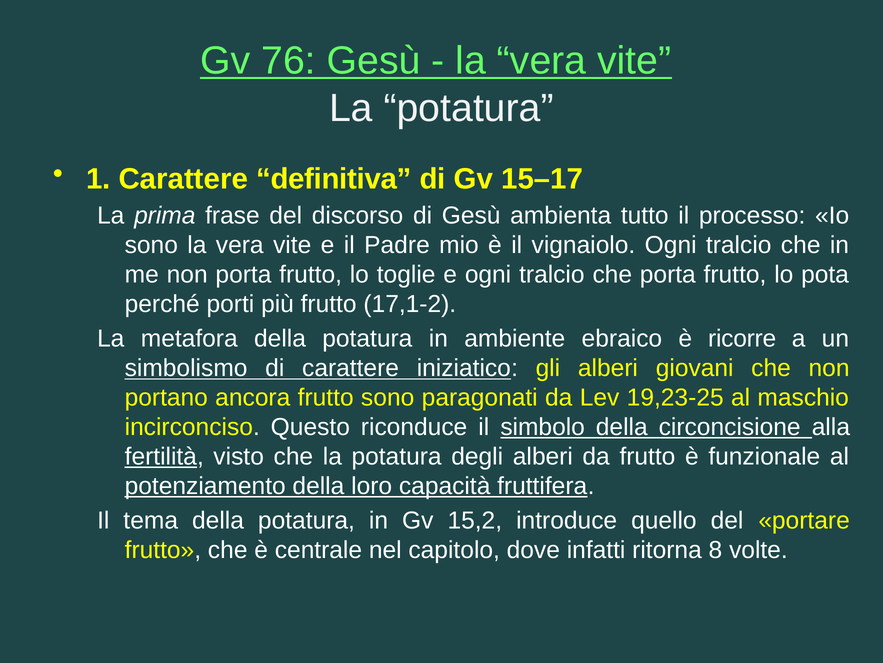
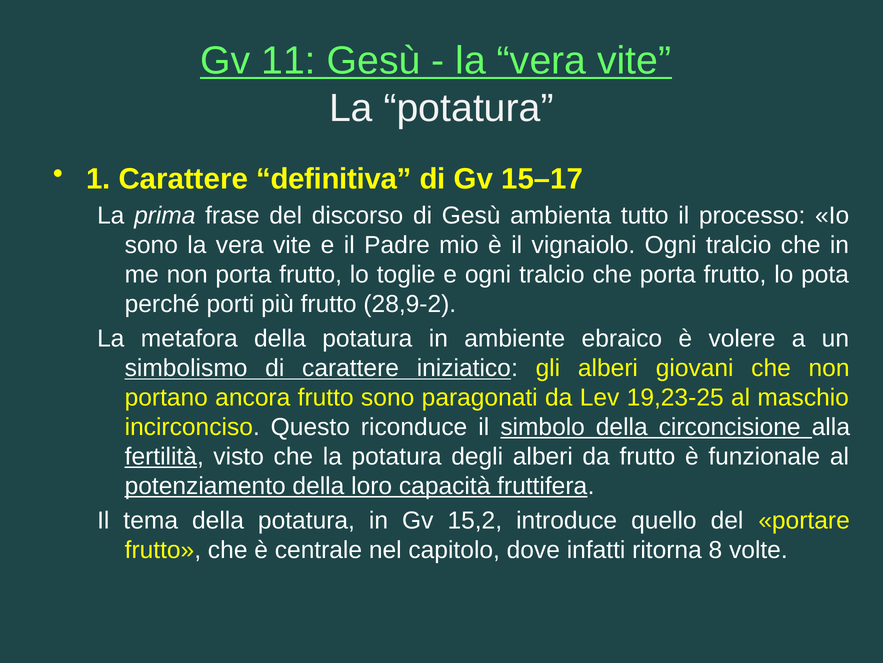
76: 76 -> 11
17,1-2: 17,1-2 -> 28,9-2
ricorre: ricorre -> volere
